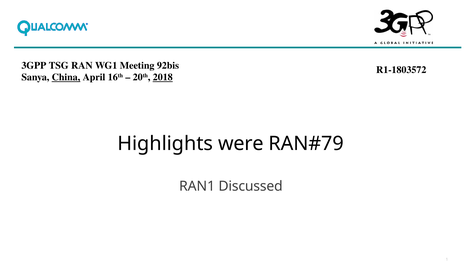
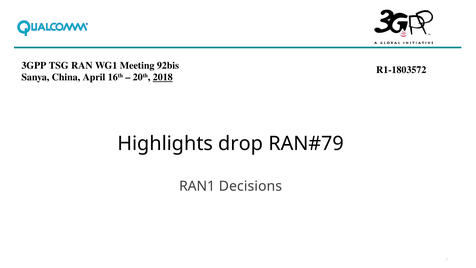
China underline: present -> none
were: were -> drop
Discussed: Discussed -> Decisions
